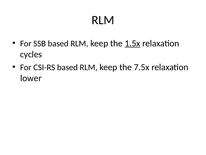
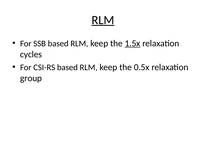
RLM at (103, 20) underline: none -> present
7.5x: 7.5x -> 0.5x
lower: lower -> group
